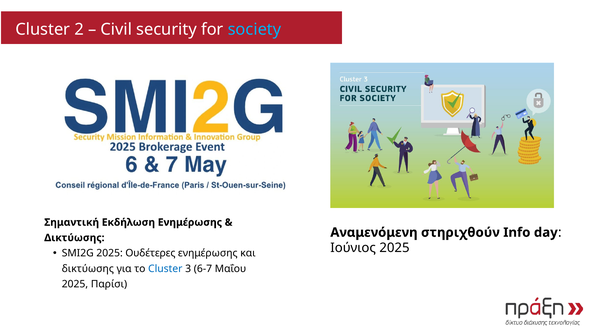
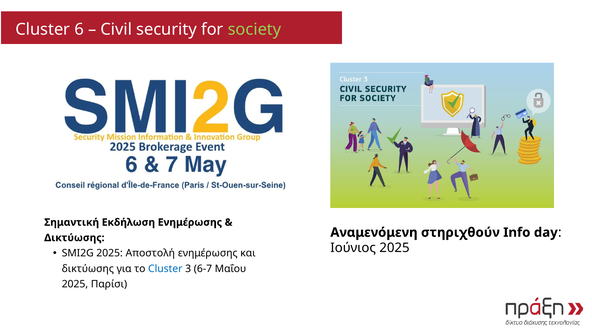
2: 2 -> 6
society colour: light blue -> light green
Ουδέτερες: Ουδέτερες -> Αποστολή
